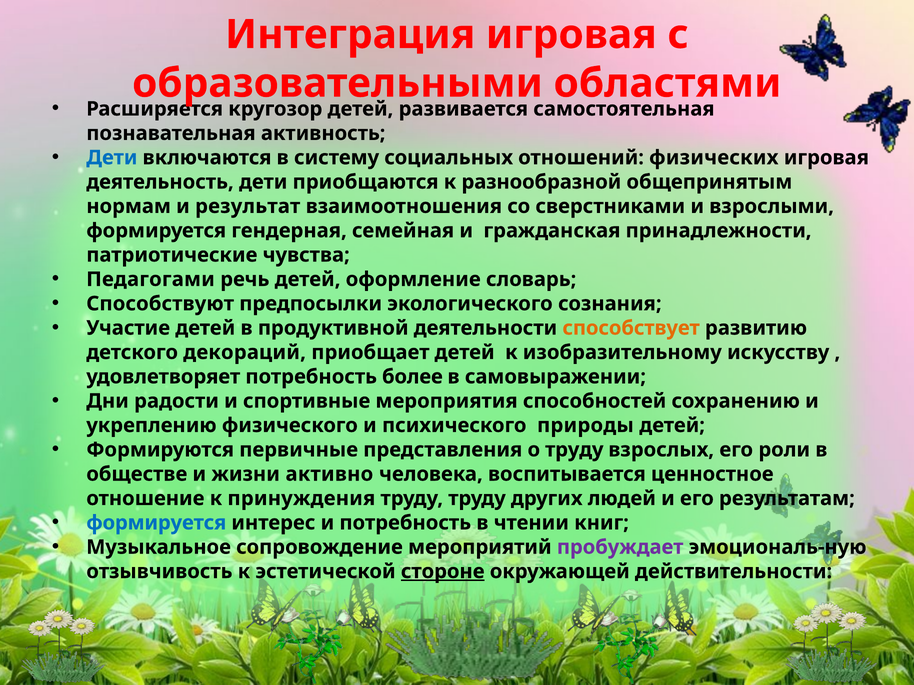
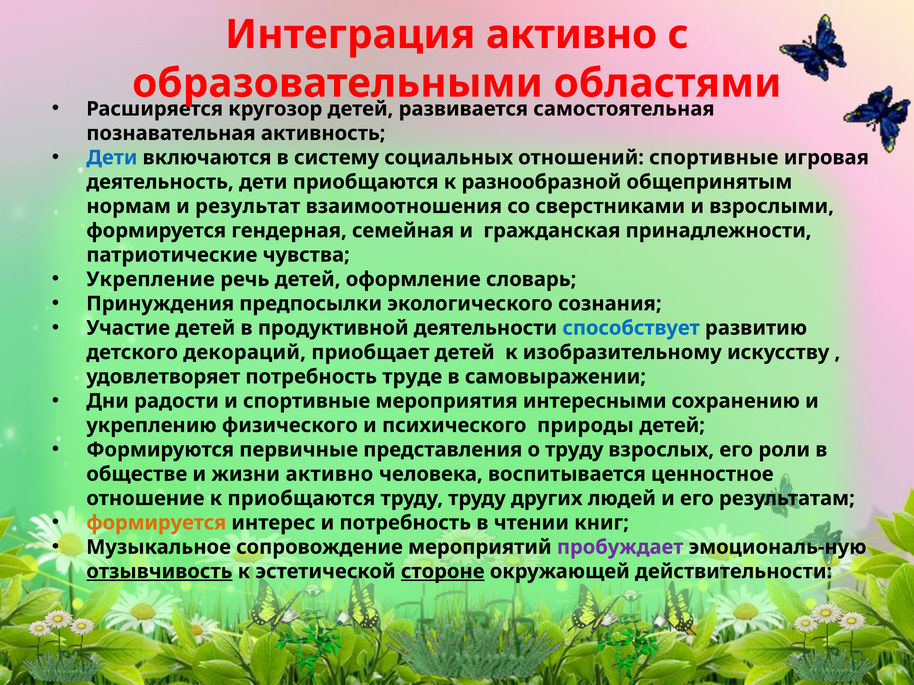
Интеграция игровая: игровая -> активно
отношений физических: физических -> спортивные
Педагогами: Педагогами -> Укрепление
Способствуют: Способствуют -> Принуждения
способствует colour: orange -> blue
более: более -> труде
способностей: способностей -> интересными
к принуждения: принуждения -> приобщаются
формируется at (156, 523) colour: blue -> orange
отзывчивость underline: none -> present
